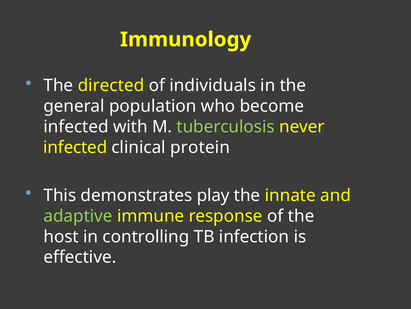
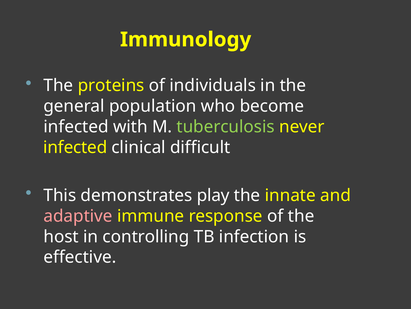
directed: directed -> proteins
protein: protein -> difficult
adaptive colour: light green -> pink
